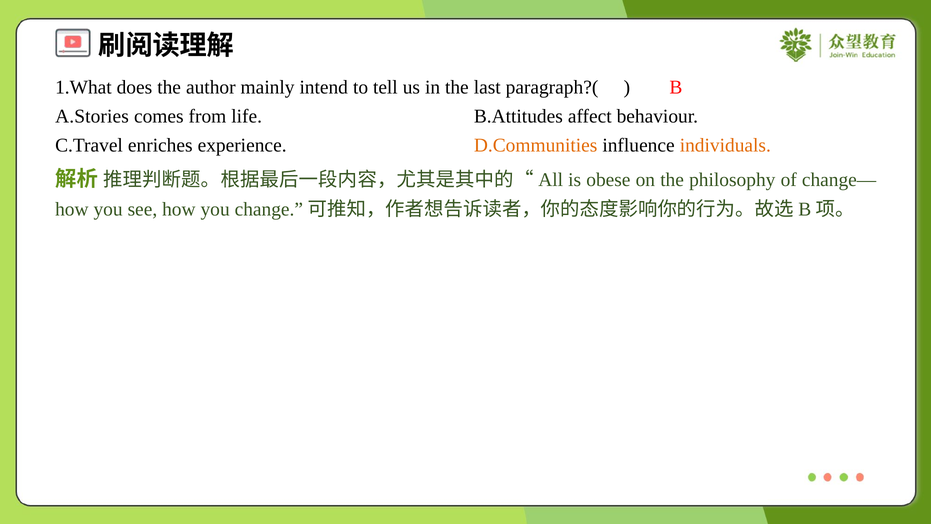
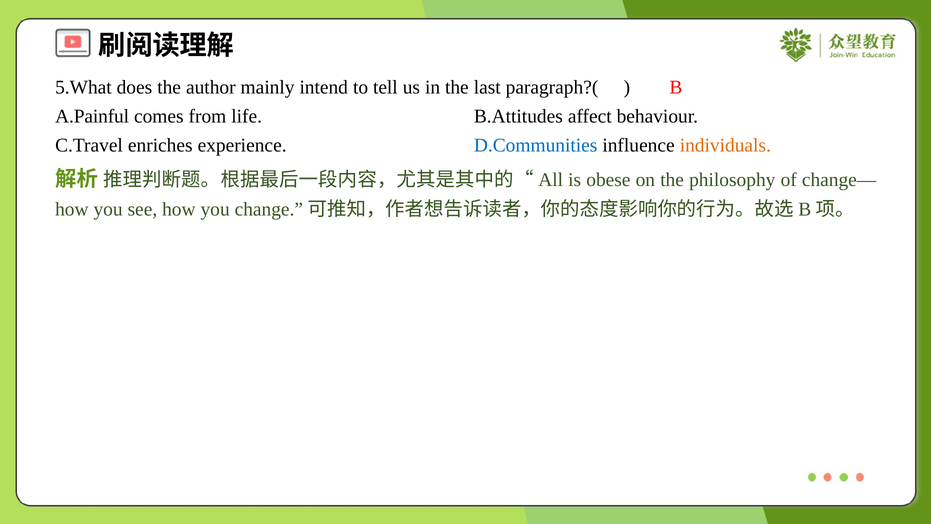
1.What: 1.What -> 5.What
A.Stories: A.Stories -> A.Painful
D.Communities colour: orange -> blue
